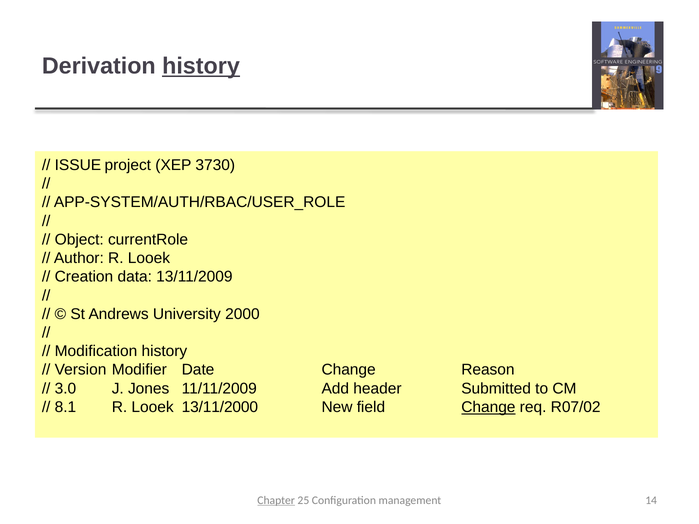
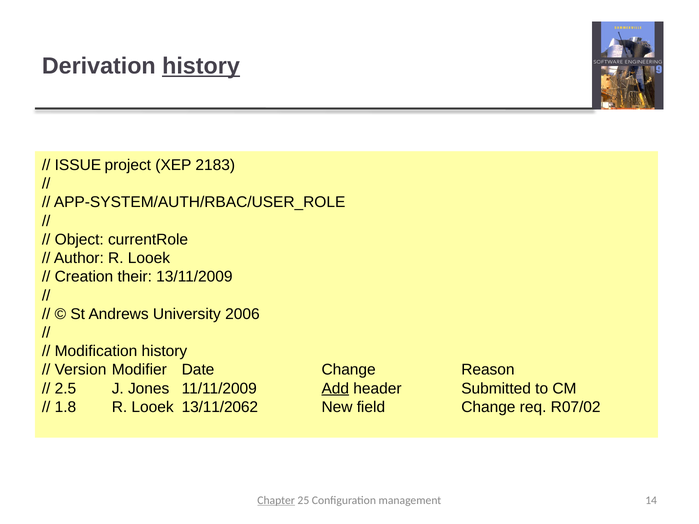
3730: 3730 -> 2183
data: data -> their
2000: 2000 -> 2006
3.0: 3.0 -> 2.5
Add underline: none -> present
8.1: 8.1 -> 1.8
13/11/2000: 13/11/2000 -> 13/11/2062
Change at (488, 407) underline: present -> none
